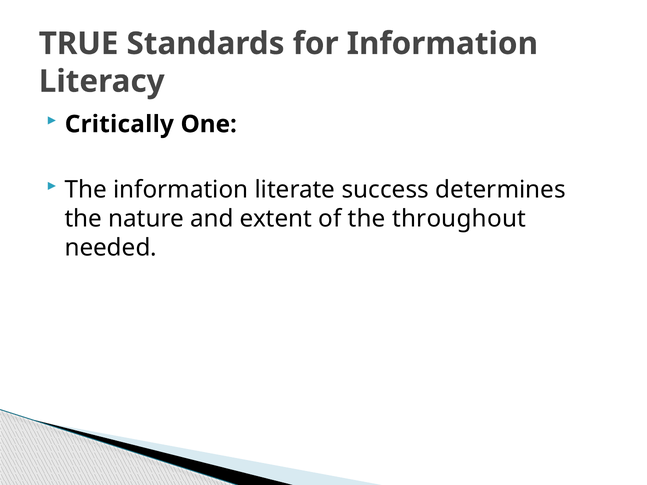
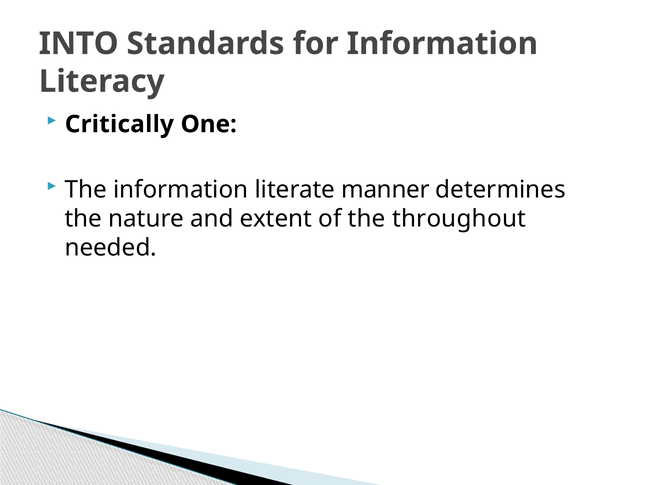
TRUE: TRUE -> INTO
success: success -> manner
